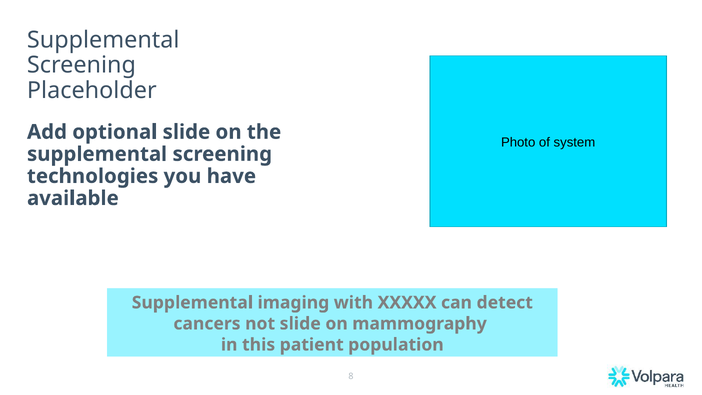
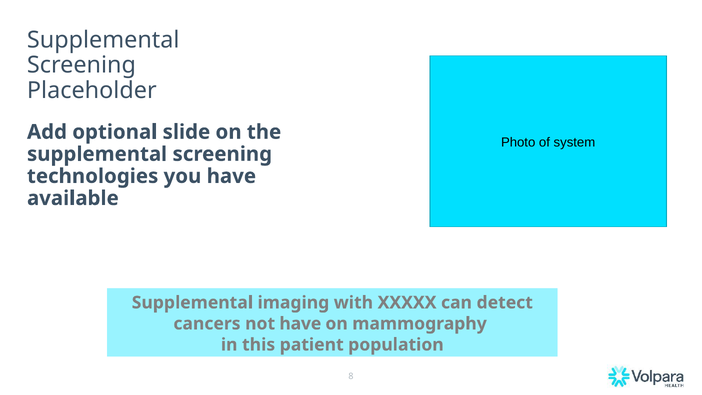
not slide: slide -> have
